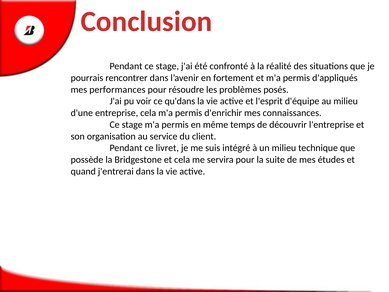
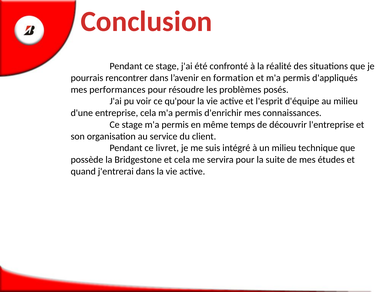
fortement: fortement -> formation
qu'dans: qu'dans -> qu'pour
